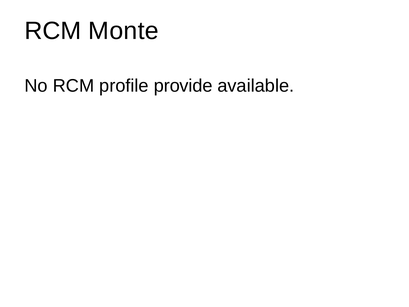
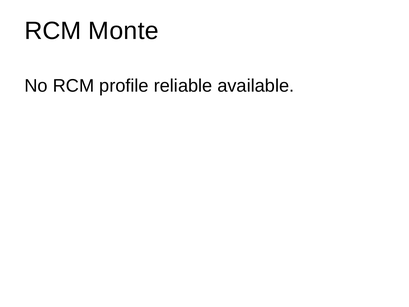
provide: provide -> reliable
